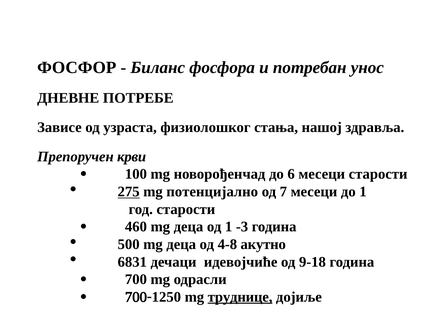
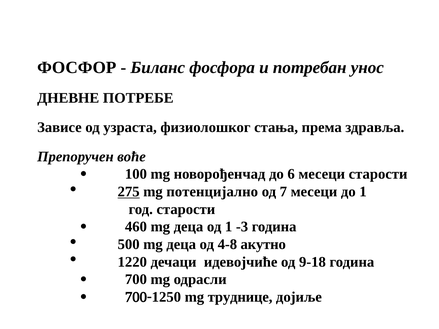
нашој: нашој -> према
крви: крви -> воће
6831: 6831 -> 1220
труднице underline: present -> none
